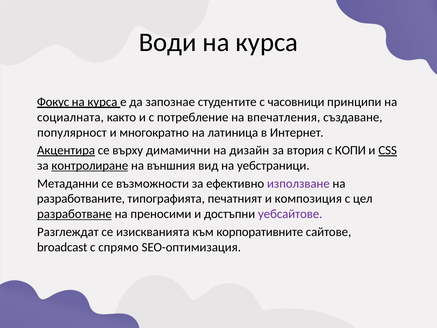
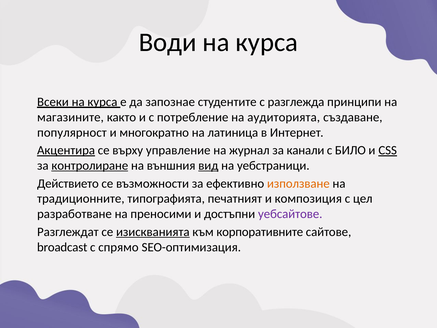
Фокус: Фокус -> Всеки
часовници: часовници -> разглежда
социалната: социалната -> магазините
впечатления: впечатления -> аудиторията
димамични: димамични -> управление
дизайн: дизайн -> журнал
втория: втория -> канали
КОПИ: КОПИ -> БИЛО
вид underline: none -> present
Метаданни: Метаданни -> Действието
използване colour: purple -> orange
разработваните: разработваните -> традиционните
разработване underline: present -> none
изискванията underline: none -> present
